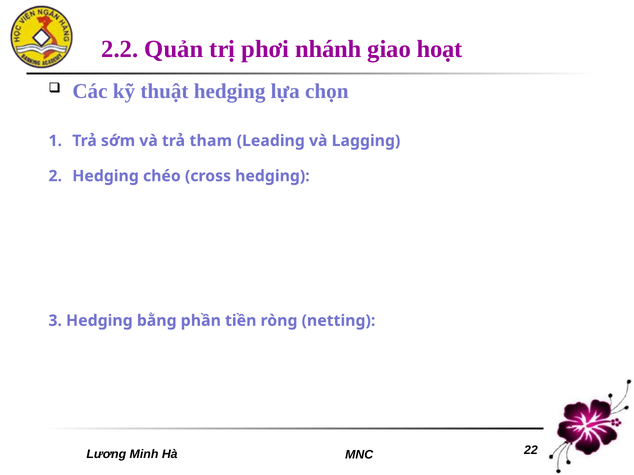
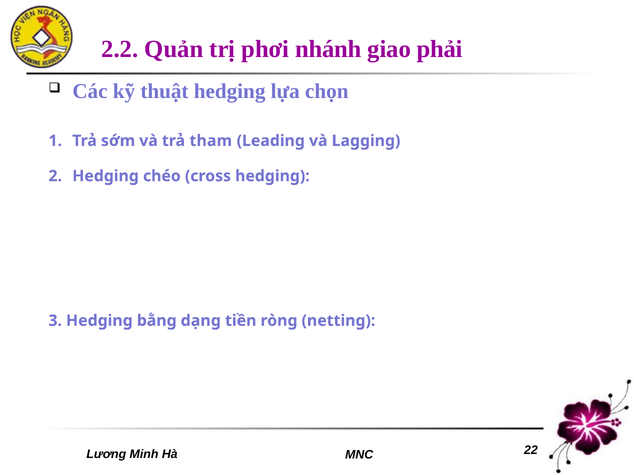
hoạt: hoạt -> phải
phần: phần -> dạng
